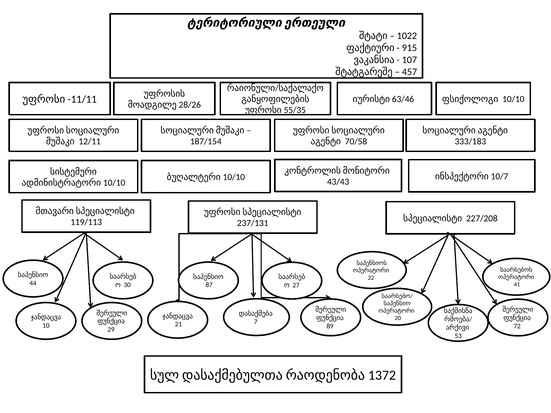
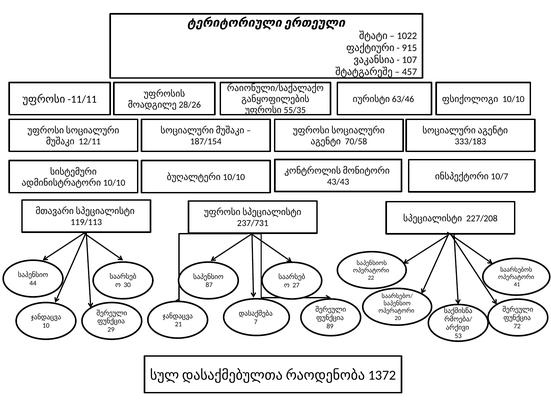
237/131: 237/131 -> 237/731
